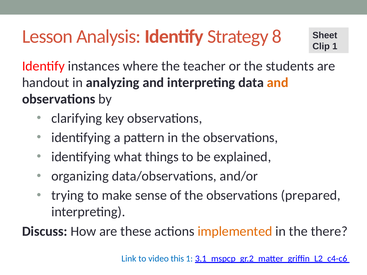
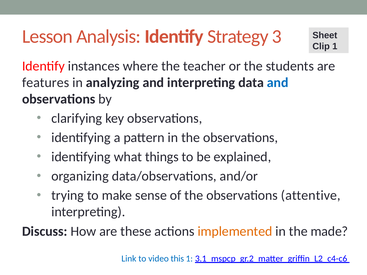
8: 8 -> 3
handout: handout -> features
and at (278, 83) colour: orange -> blue
prepared: prepared -> attentive
there: there -> made
